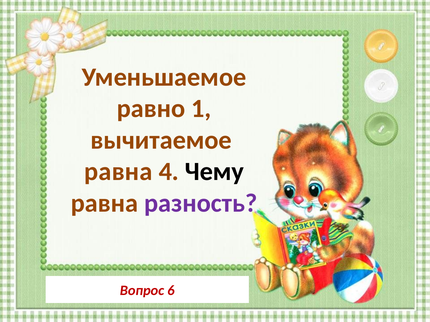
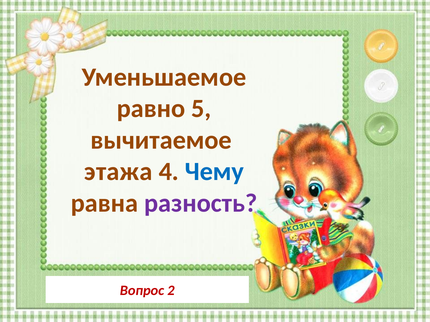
1: 1 -> 5
равна at (118, 172): равна -> этажа
Чему colour: black -> blue
6: 6 -> 2
